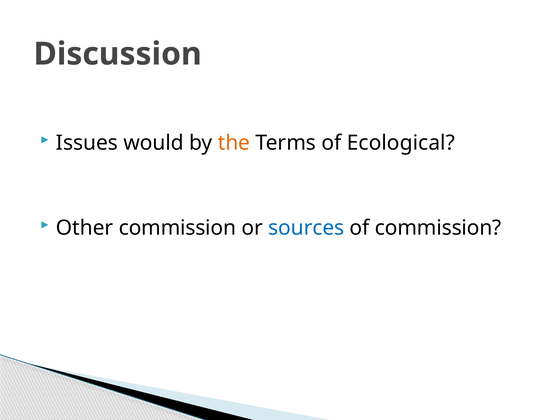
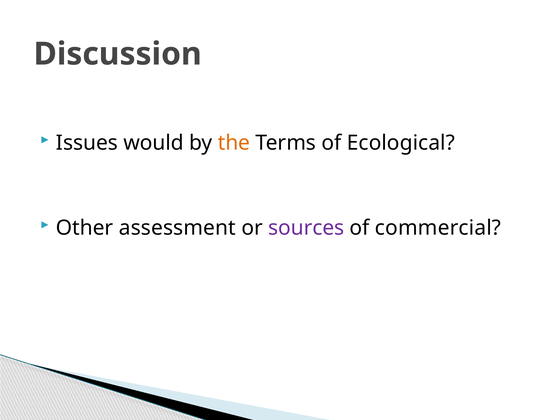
Other commission: commission -> assessment
sources colour: blue -> purple
of commission: commission -> commercial
